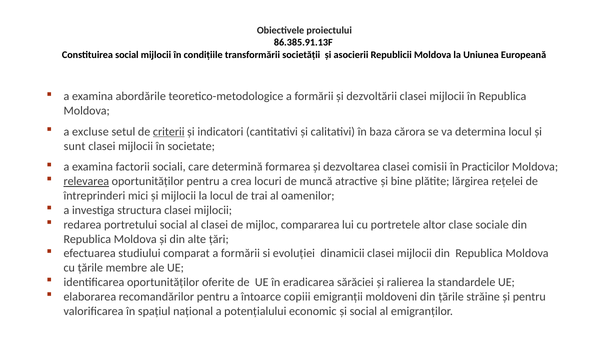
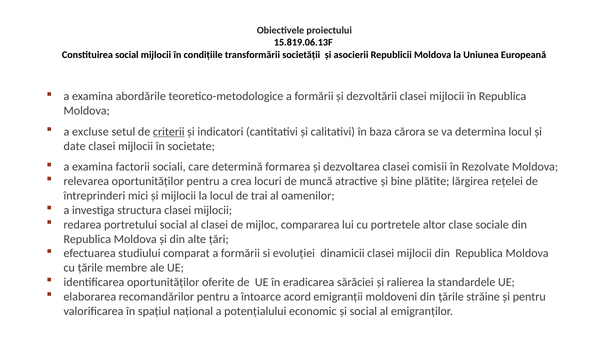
86.385.91.13F: 86.385.91.13F -> 15.819.06.13F
sunt: sunt -> date
Practicilor: Practicilor -> Rezolvate
relevarea underline: present -> none
copiii: copiii -> acord
